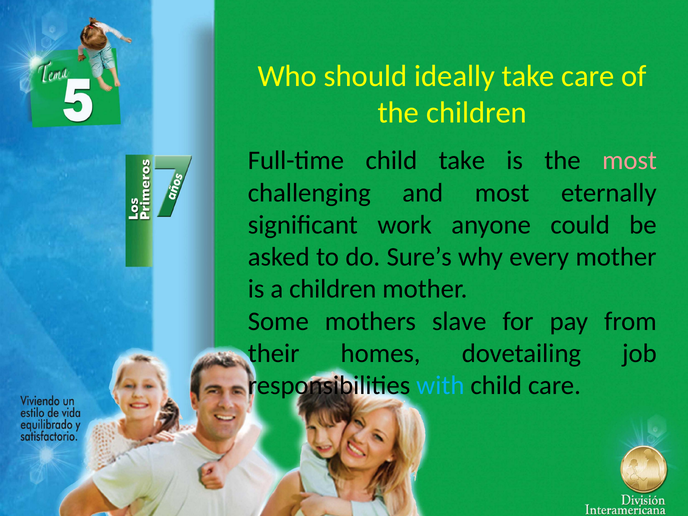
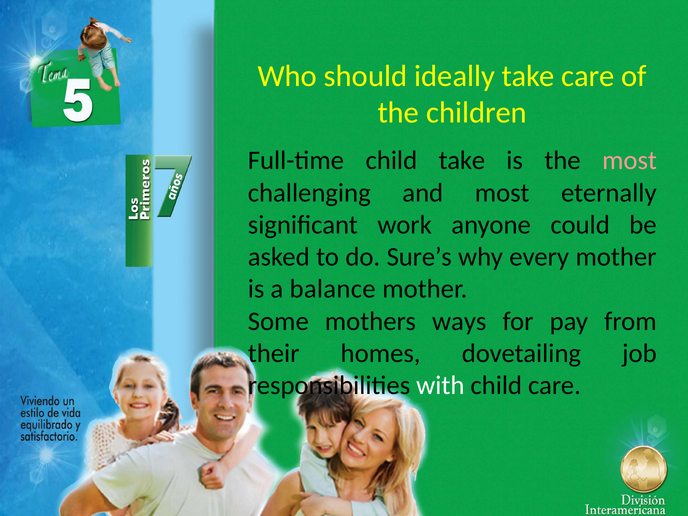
a children: children -> balance
slave: slave -> ways
with colour: light blue -> white
